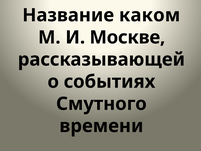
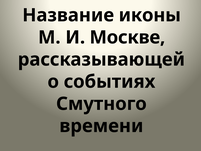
каком: каком -> иконы
